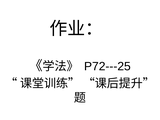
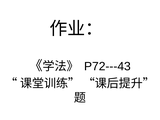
P72---25: P72---25 -> P72---43
